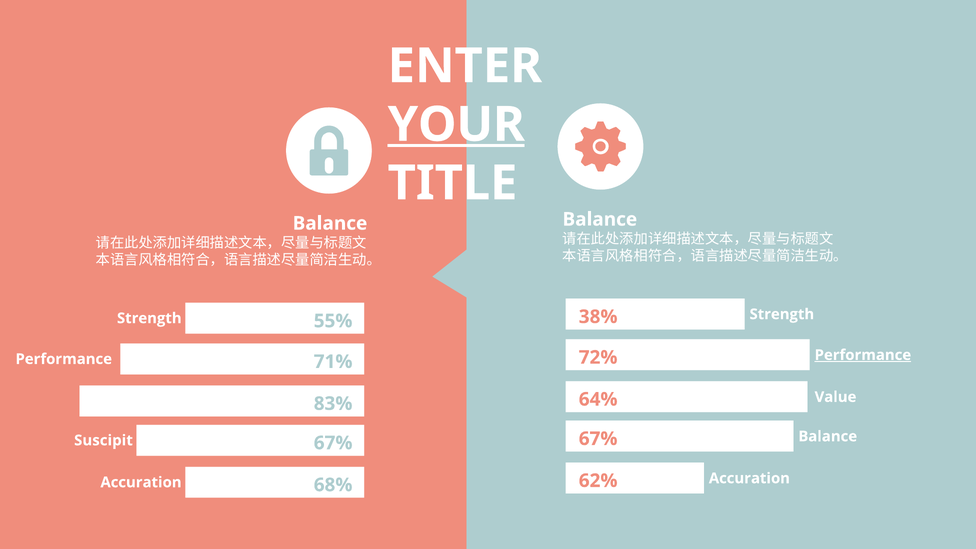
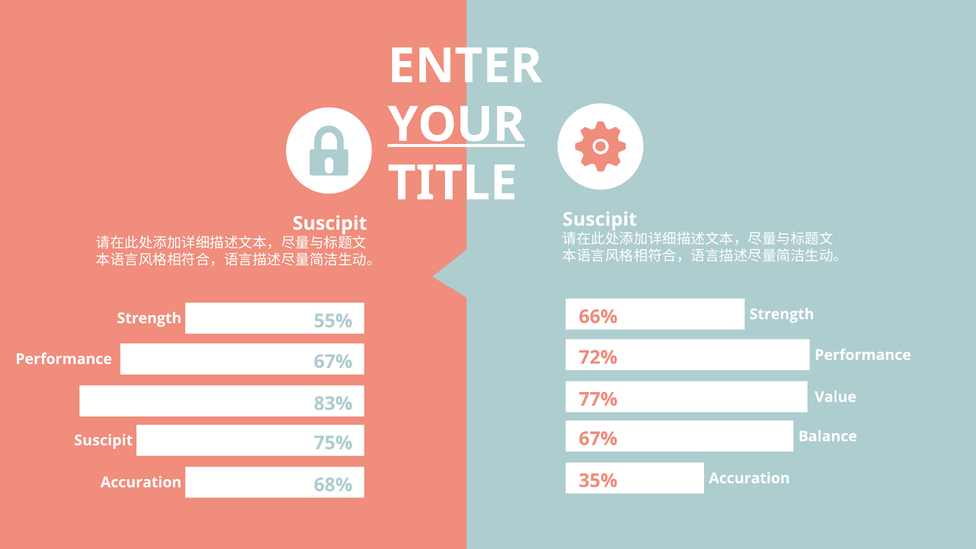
TITLE Balance: Balance -> Suscipit
Balance at (330, 223): Balance -> Suscipit
38%: 38% -> 66%
Performance at (863, 355) underline: present -> none
71% at (333, 362): 71% -> 67%
64%: 64% -> 77%
67% at (333, 443): 67% -> 75%
62%: 62% -> 35%
